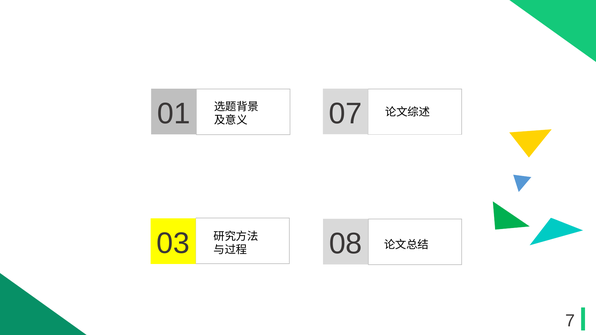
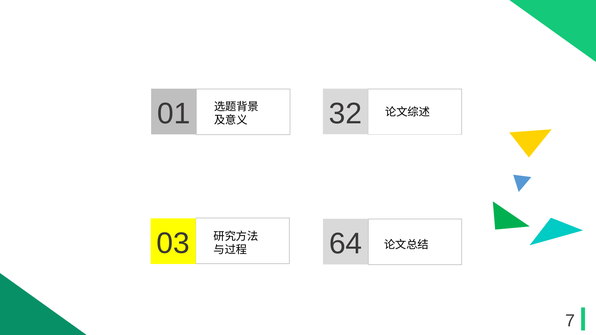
07: 07 -> 32
08: 08 -> 64
